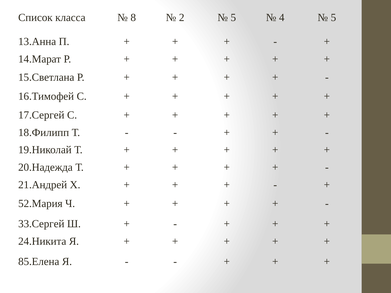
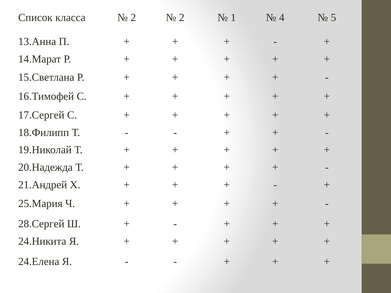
8 at (133, 18): 8 -> 2
5 at (233, 18): 5 -> 1
52.Мария: 52.Мария -> 25.Мария
33.Сергей: 33.Сергей -> 28.Сергей
85.Елена: 85.Елена -> 24.Елена
